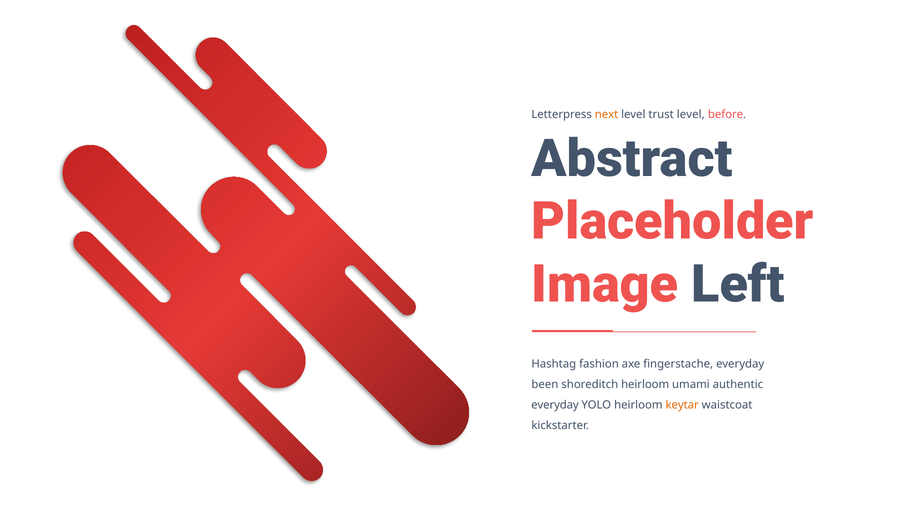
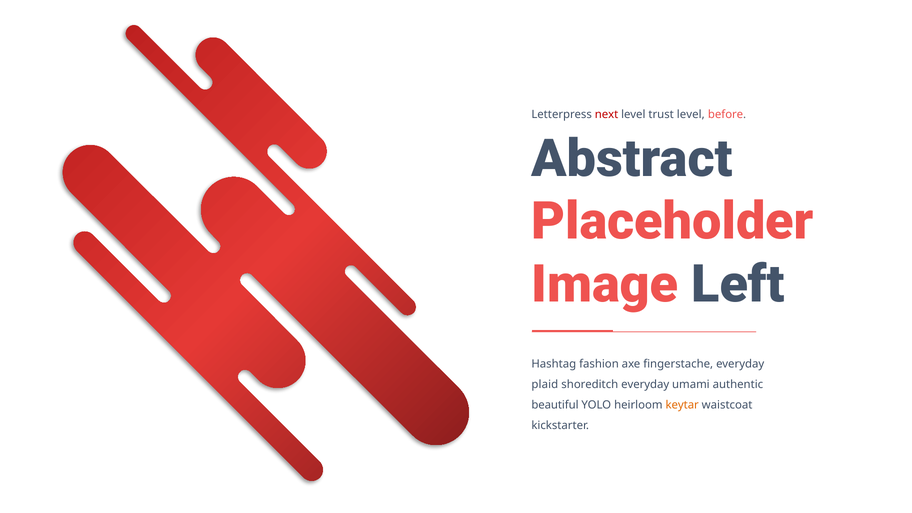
next colour: orange -> red
been: been -> plaid
shoreditch heirloom: heirloom -> everyday
everyday at (555, 405): everyday -> beautiful
